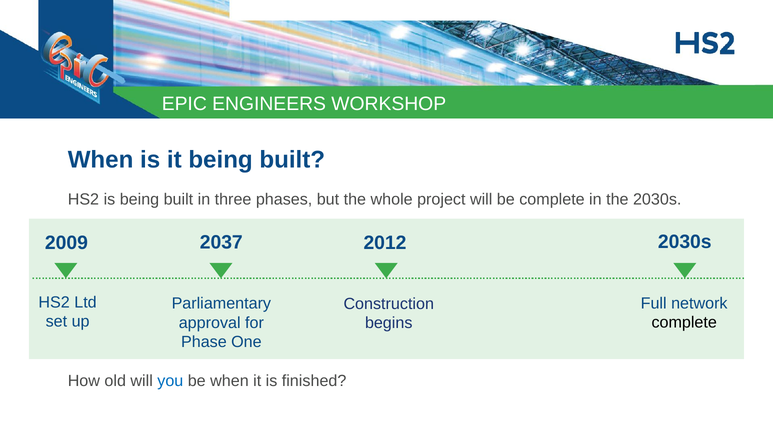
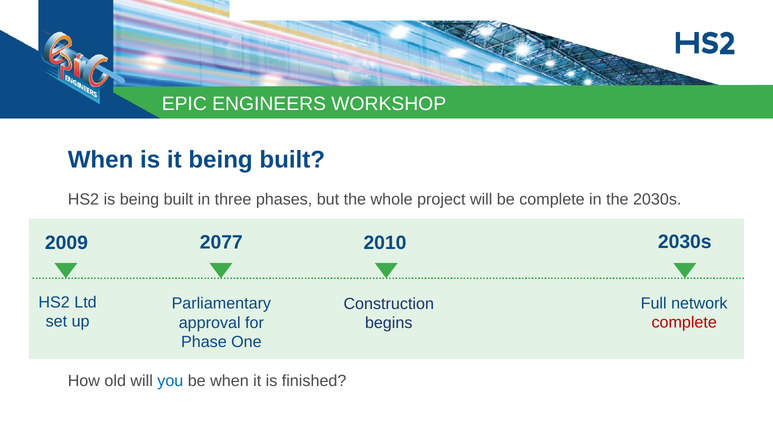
2037: 2037 -> 2077
2012: 2012 -> 2010
complete at (684, 322) colour: black -> red
